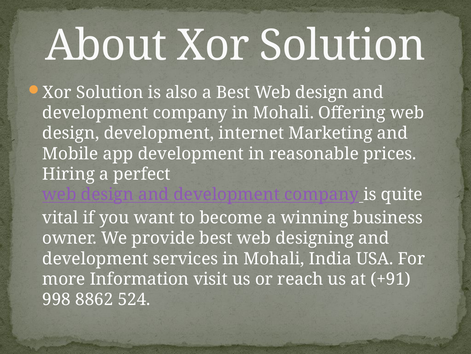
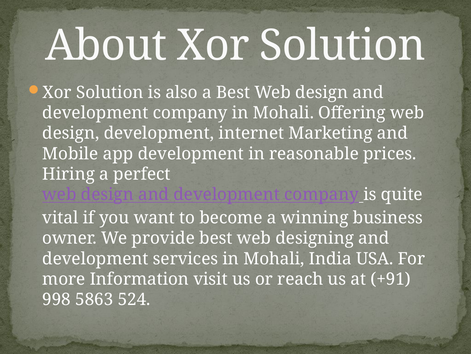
8862: 8862 -> 5863
